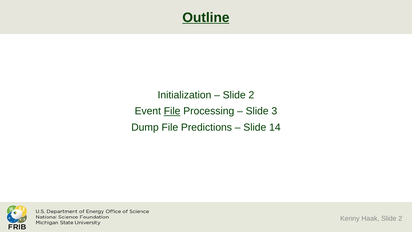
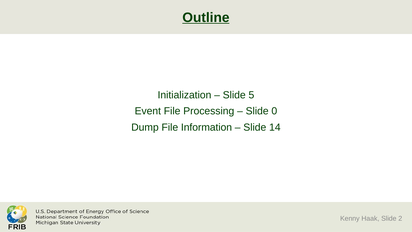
2 at (251, 95): 2 -> 5
File at (172, 111) underline: present -> none
3: 3 -> 0
Predictions: Predictions -> Information
